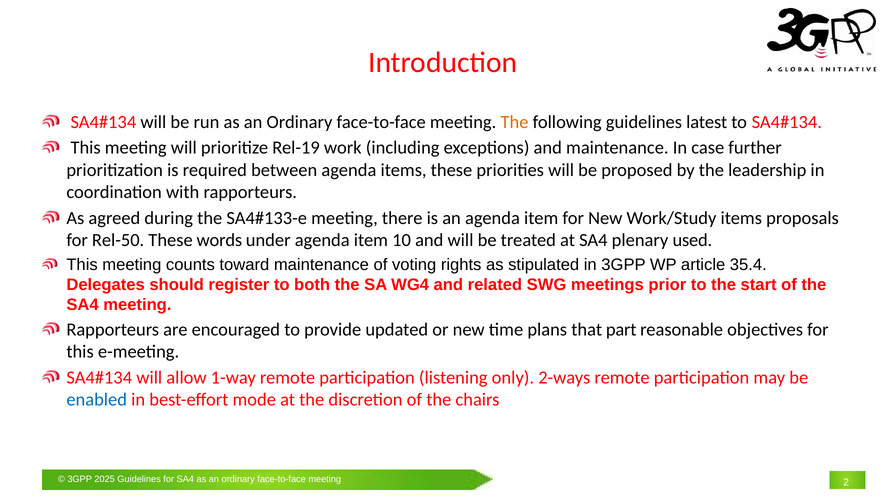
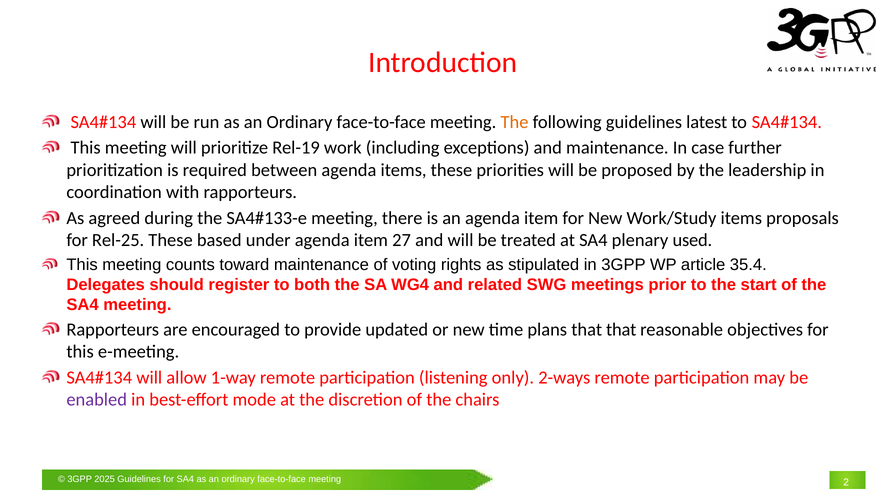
Rel-50: Rel-50 -> Rel-25
words: words -> based
10: 10 -> 27
that part: part -> that
enabled colour: blue -> purple
